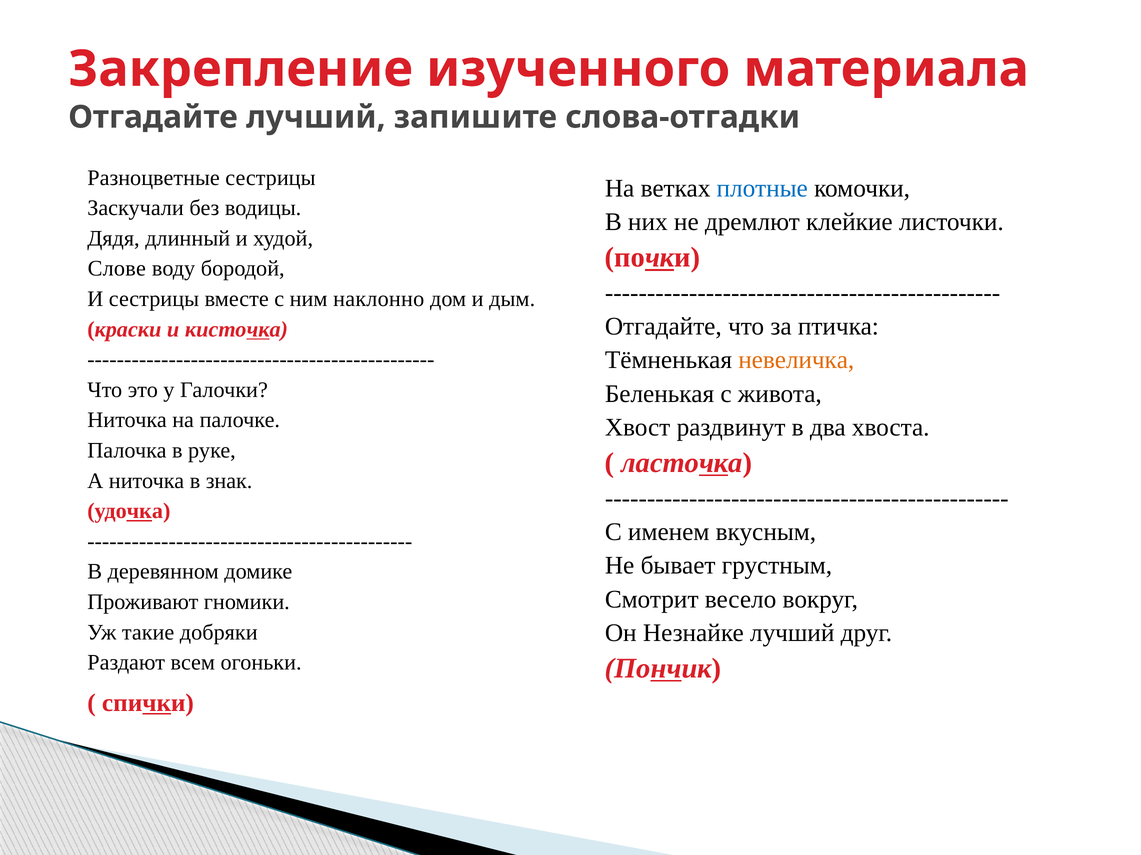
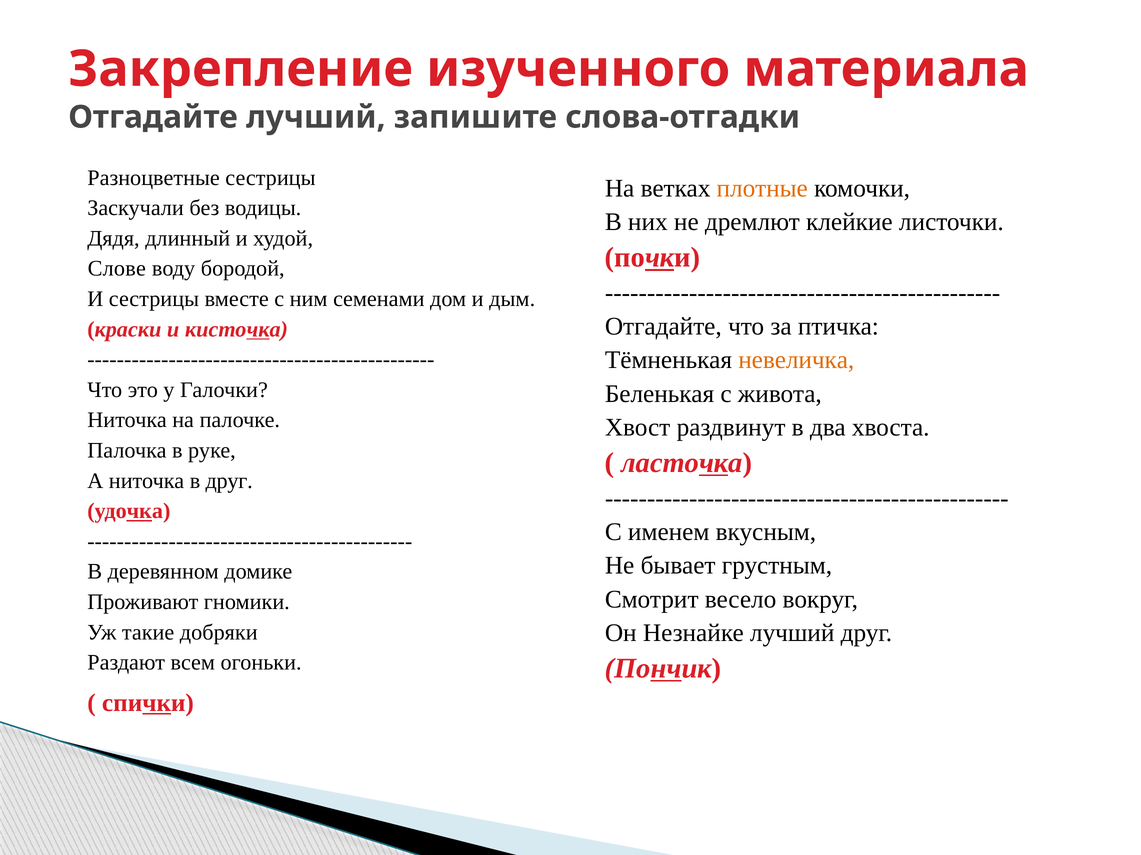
плотные colour: blue -> orange
наклонно: наклонно -> семенами
в знак: знак -> друг
